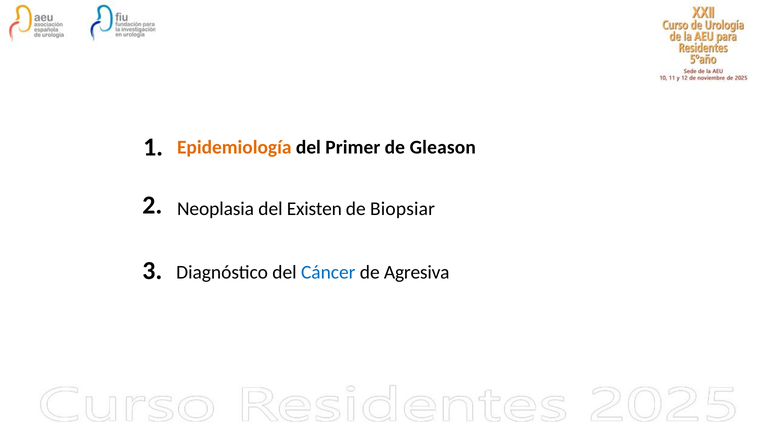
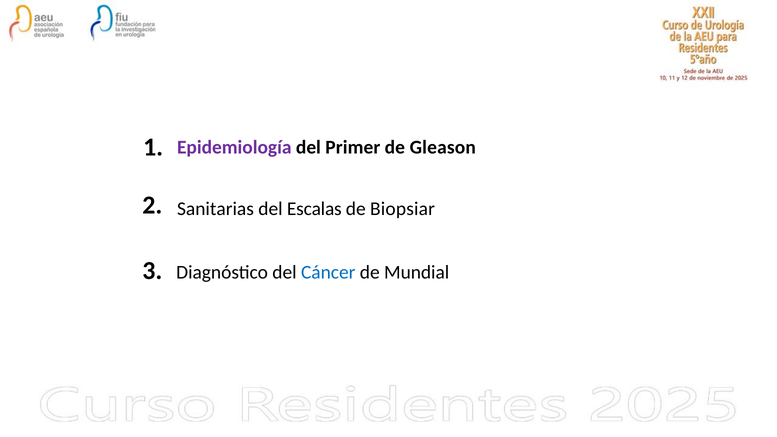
Epidemiología colour: orange -> purple
Neoplasia: Neoplasia -> Sanitarias
Existen: Existen -> Escalas
Agresiva: Agresiva -> Mundial
